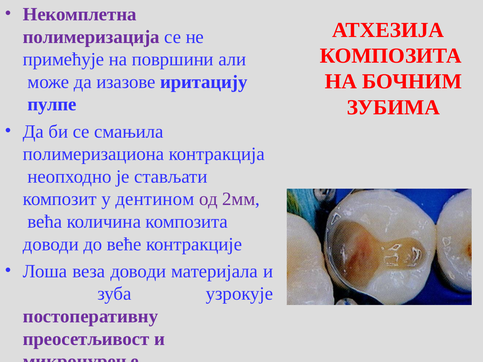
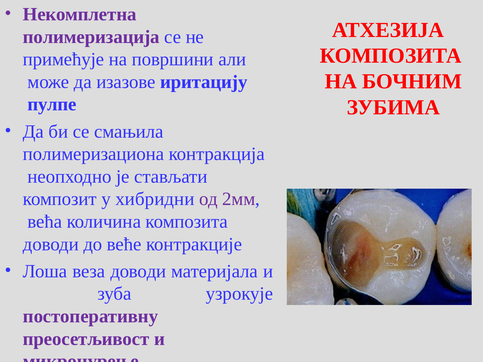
дентином: дентином -> хибридни
